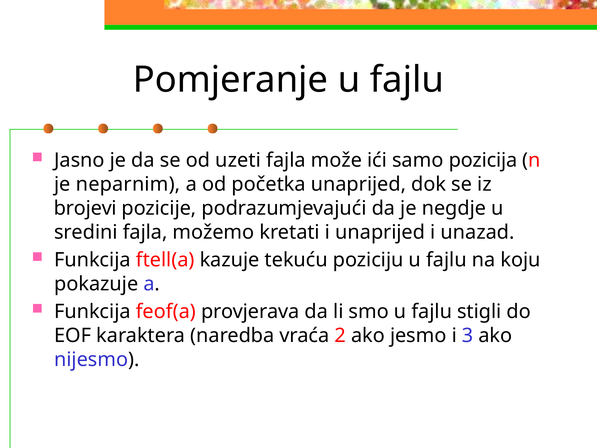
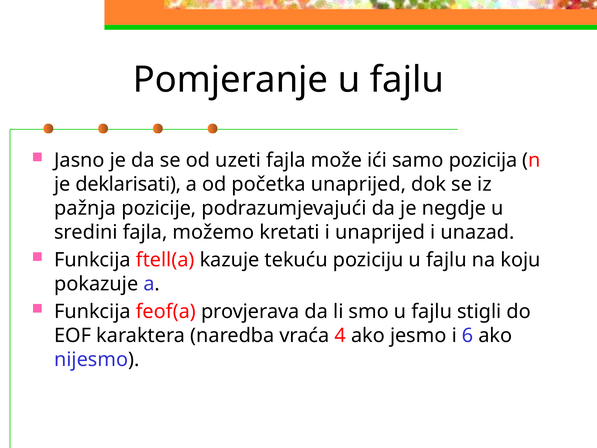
neparnim: neparnim -> deklarisati
brojevi: brojevi -> pažnja
2: 2 -> 4
3: 3 -> 6
